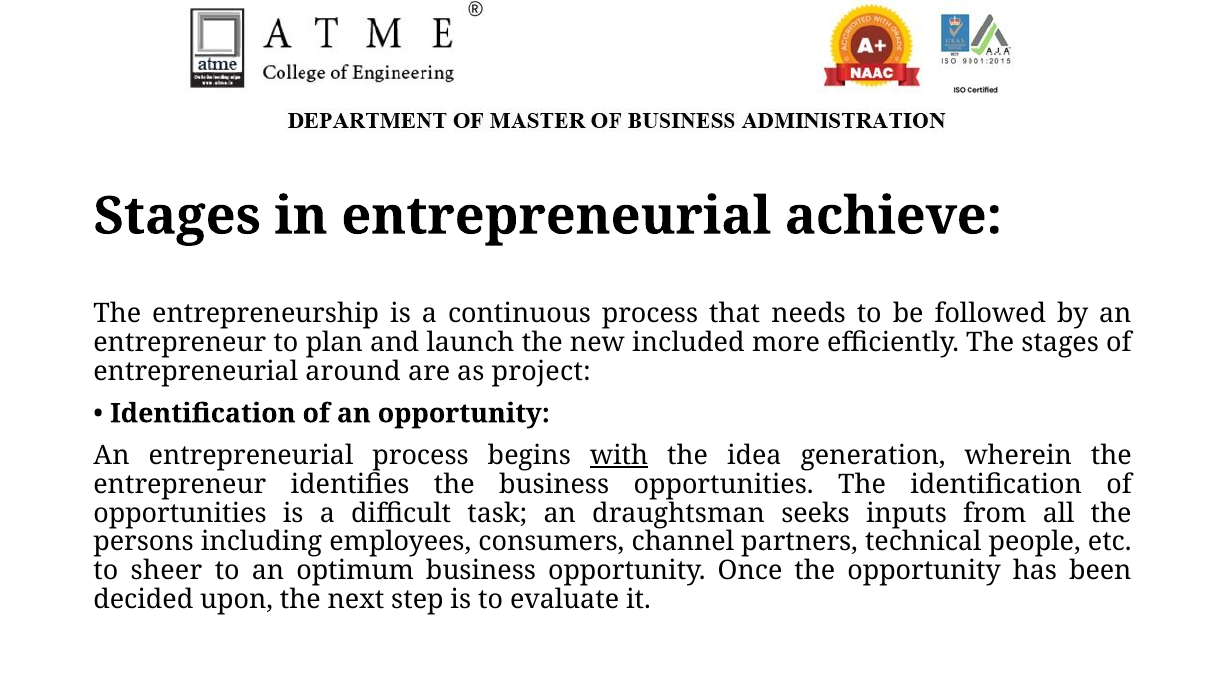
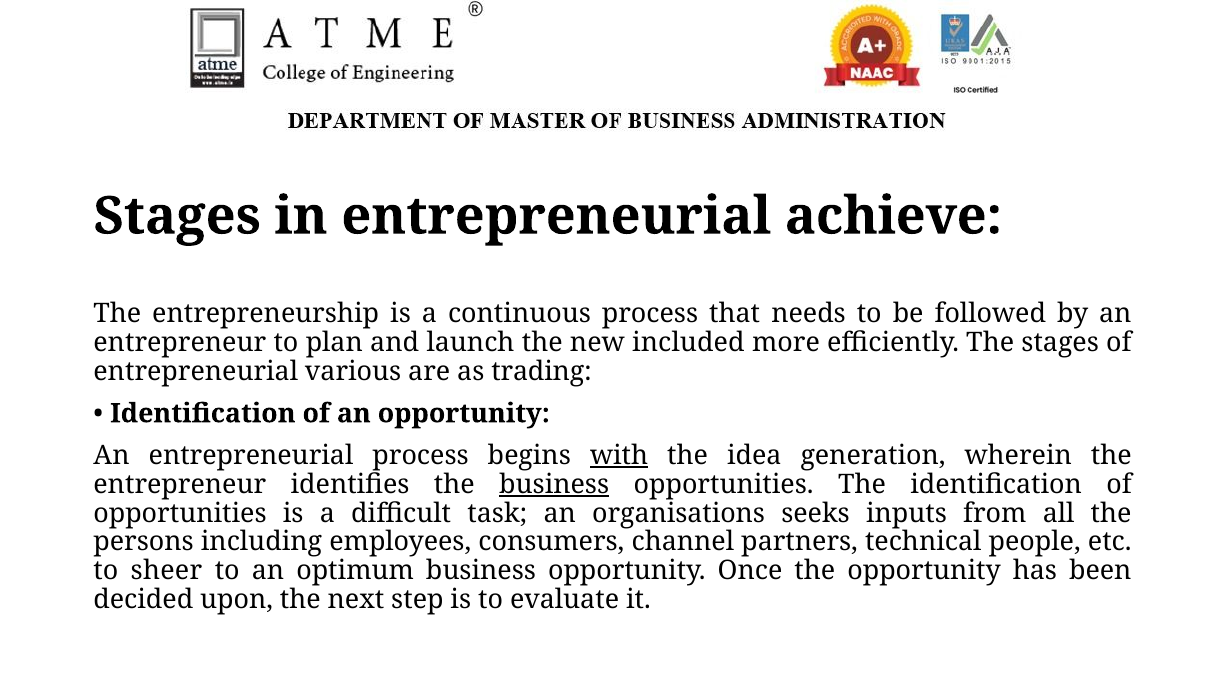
around: around -> various
project: project -> trading
business at (554, 484) underline: none -> present
draughtsman: draughtsman -> organisations
